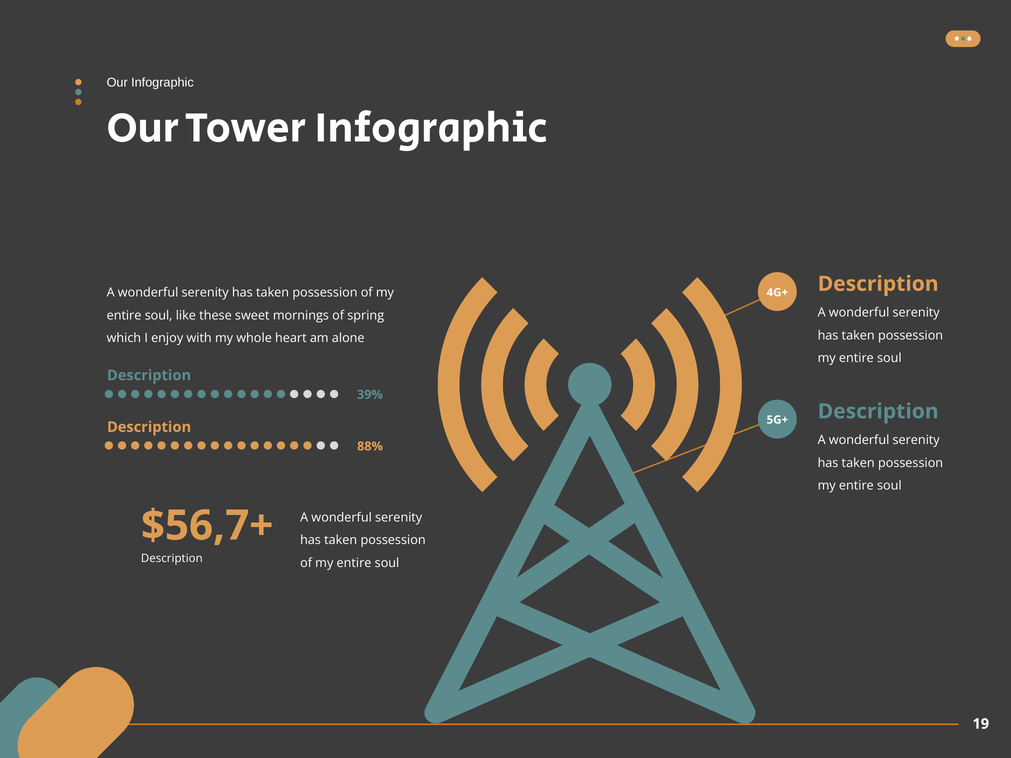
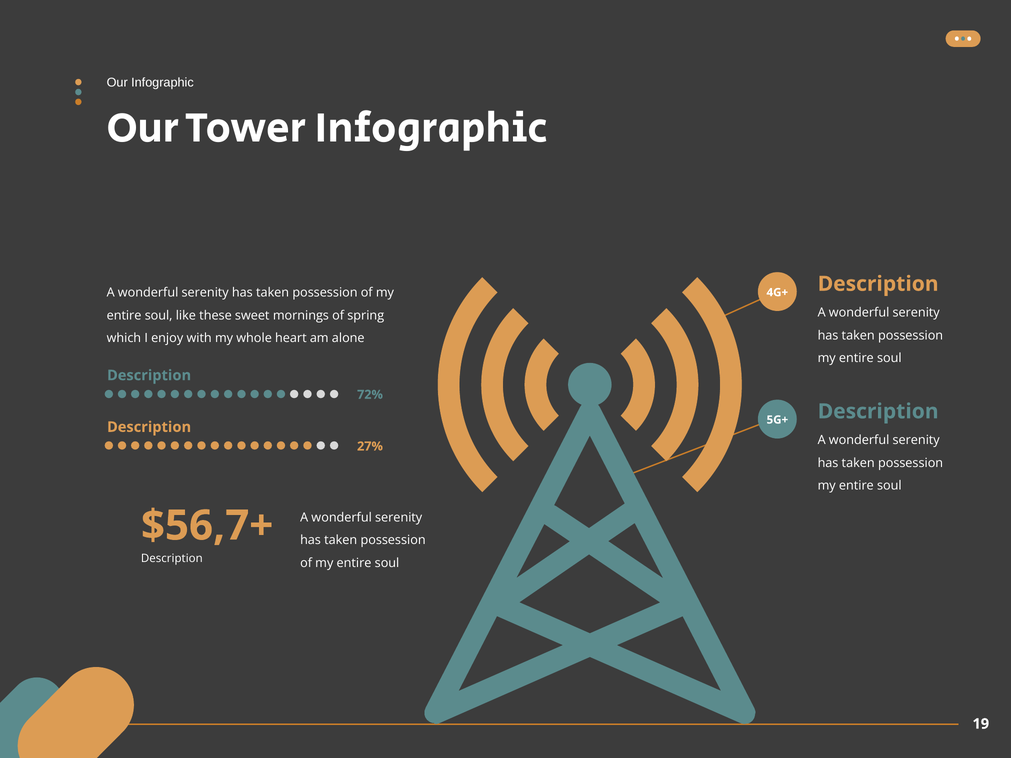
39%: 39% -> 72%
88%: 88% -> 27%
